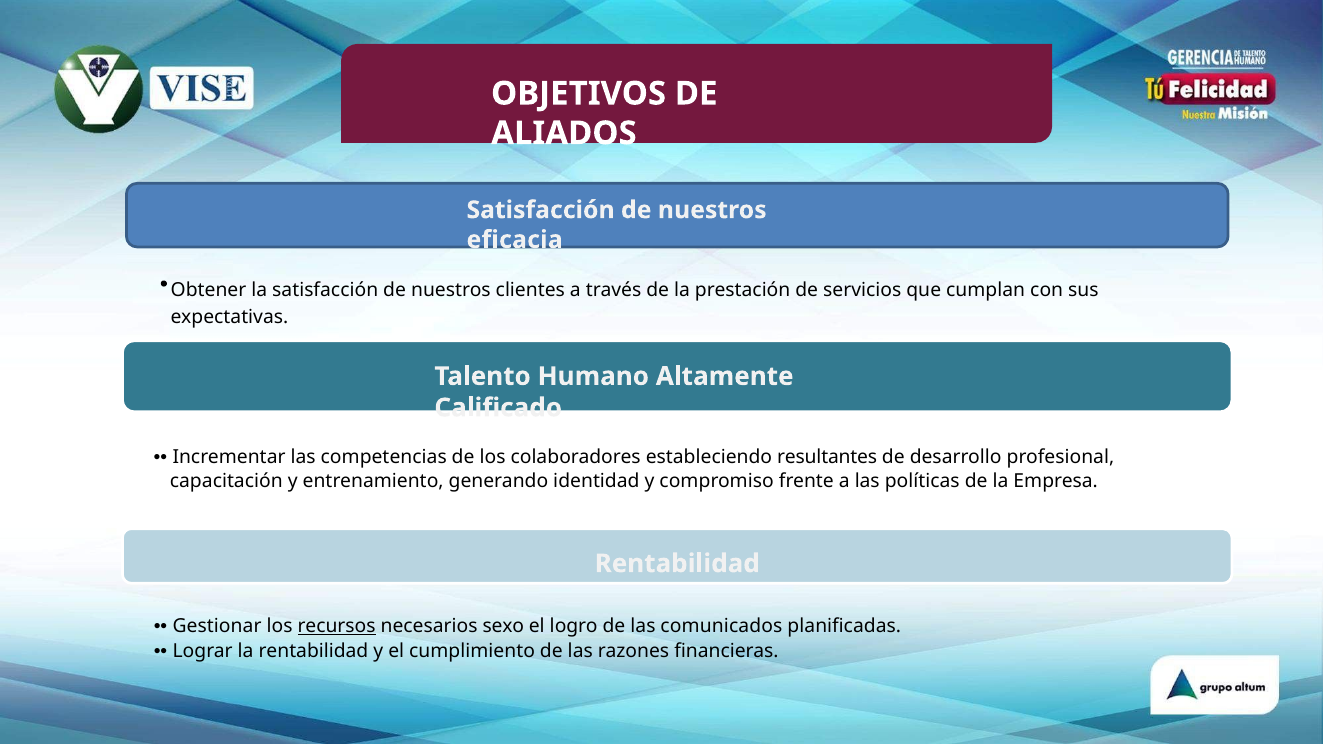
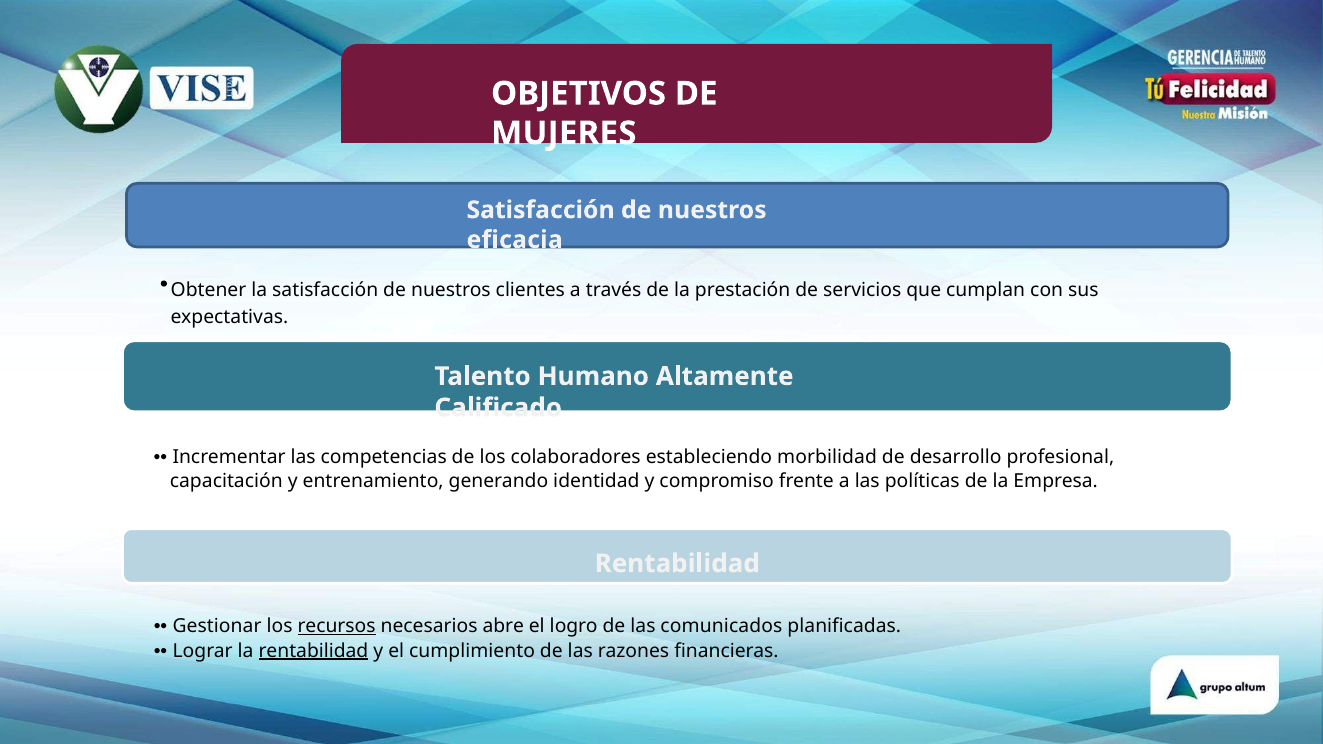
ALIADOS: ALIADOS -> MUJERES
resultantes: resultantes -> morbilidad
sexo: sexo -> abre
rentabilidad at (313, 651) underline: none -> present
